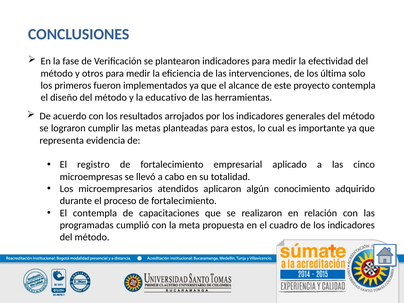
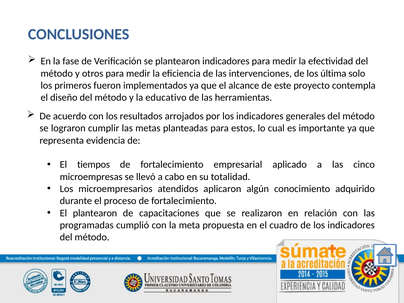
registro: registro -> tiempos
El contempla: contempla -> plantearon
